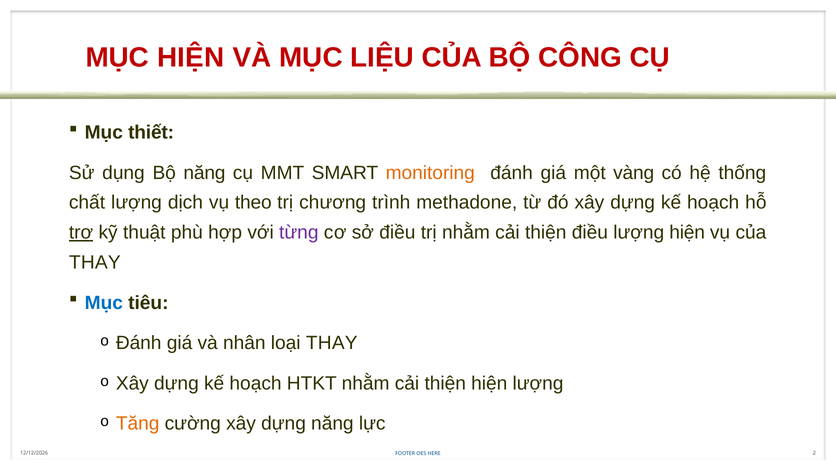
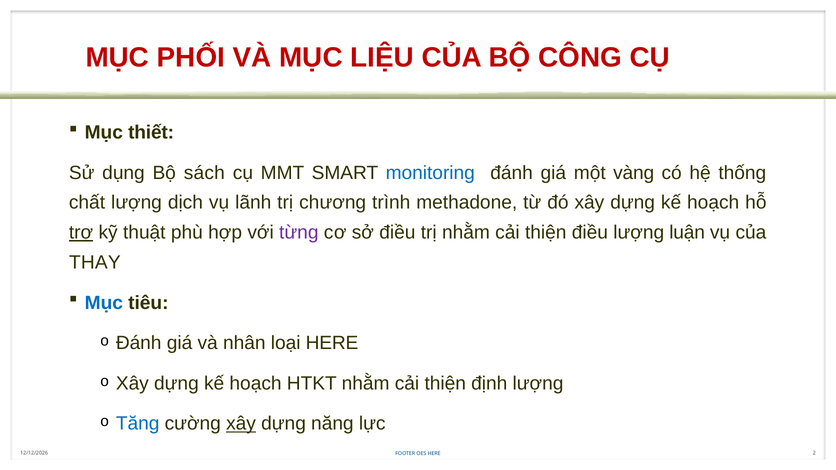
MỤC HIỆN: HIỆN -> PHỐI
Bộ năng: năng -> sách
monitoring colour: orange -> blue
theo: theo -> lãnh
lượng hiện: hiện -> luận
loại THAY: THAY -> HERE
thiện hiện: hiện -> định
Tăng colour: orange -> blue
xây at (241, 424) underline: none -> present
